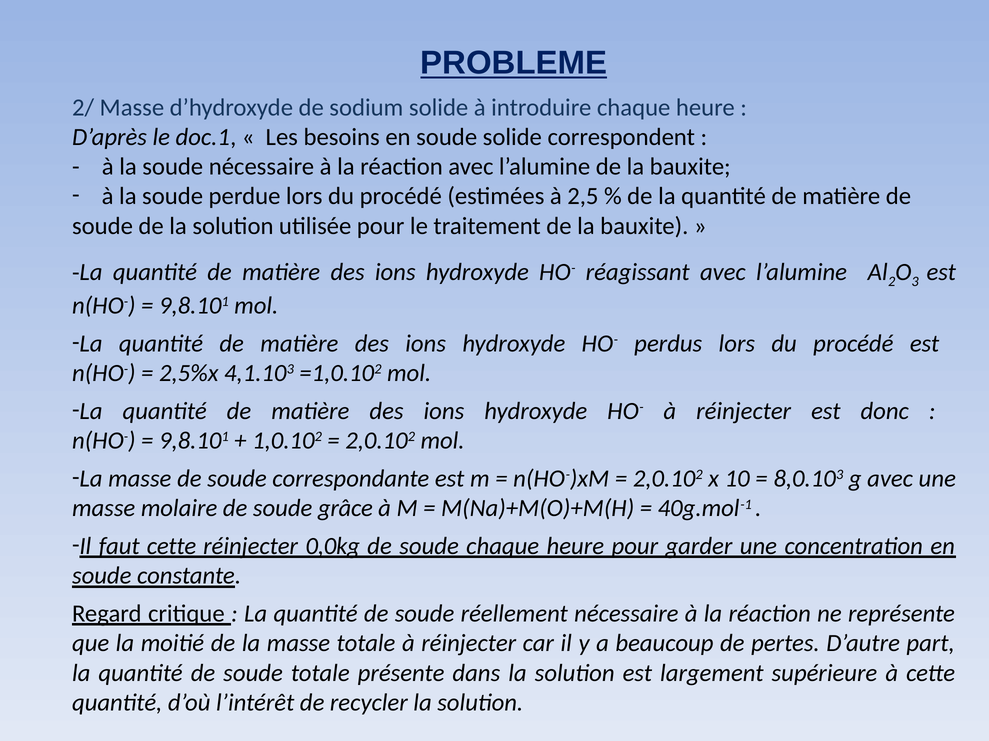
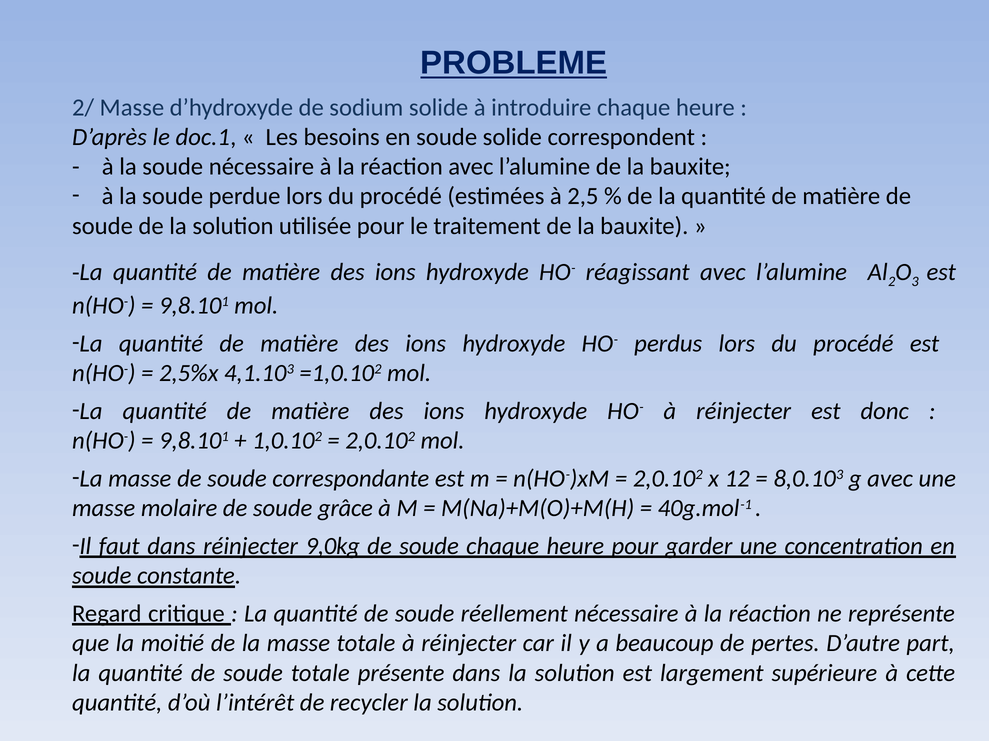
10: 10 -> 12
faut cette: cette -> dans
0,0kg: 0,0kg -> 9,0kg
